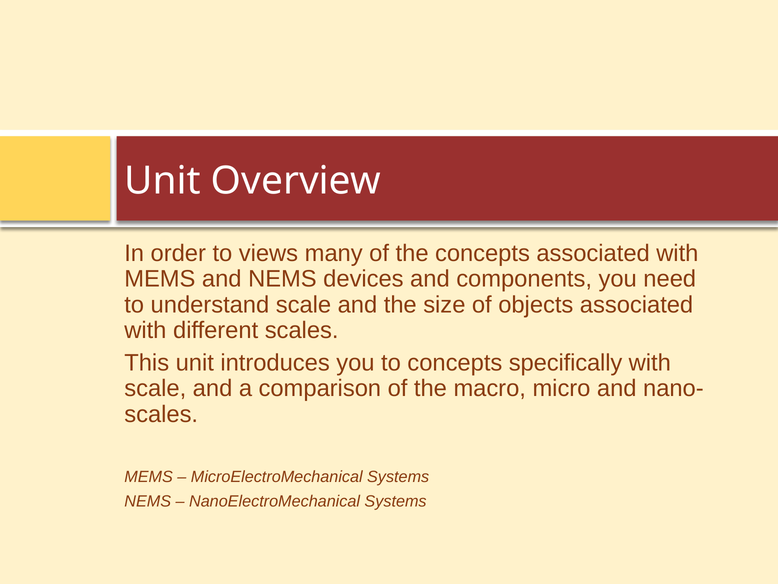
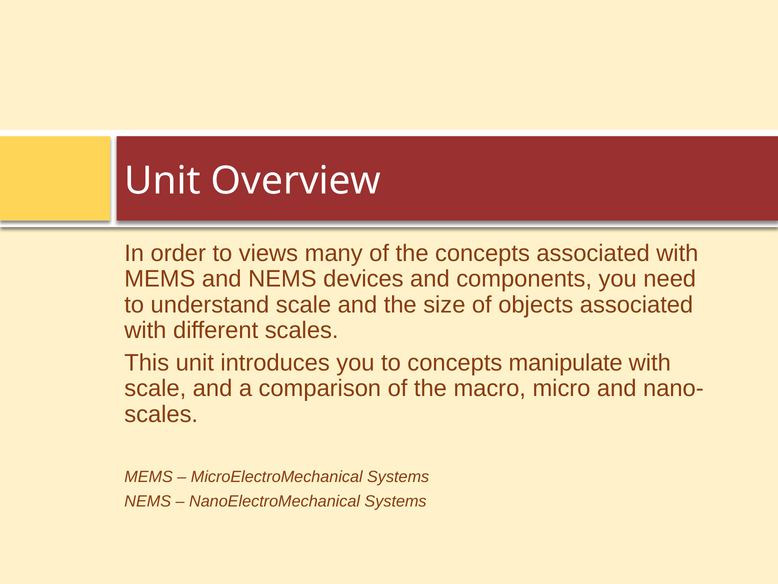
specifically: specifically -> manipulate
